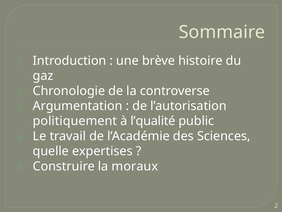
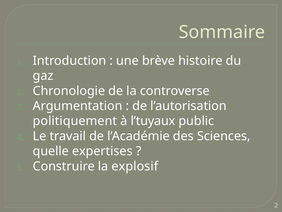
l’qualité: l’qualité -> l’tuyaux
moraux: moraux -> explosif
